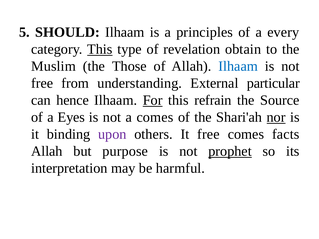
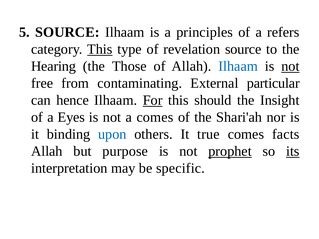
5 SHOULD: SHOULD -> SOURCE
every: every -> refers
revelation obtain: obtain -> source
Muslim: Muslim -> Hearing
not at (290, 66) underline: none -> present
understanding: understanding -> contaminating
refrain: refrain -> should
Source: Source -> Insight
nor underline: present -> none
upon colour: purple -> blue
It free: free -> true
its underline: none -> present
harmful: harmful -> specific
